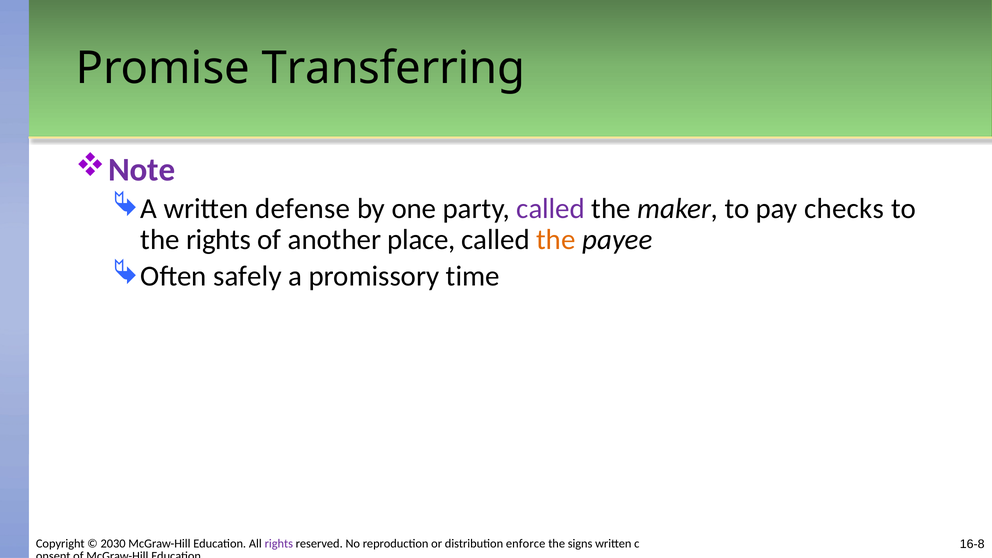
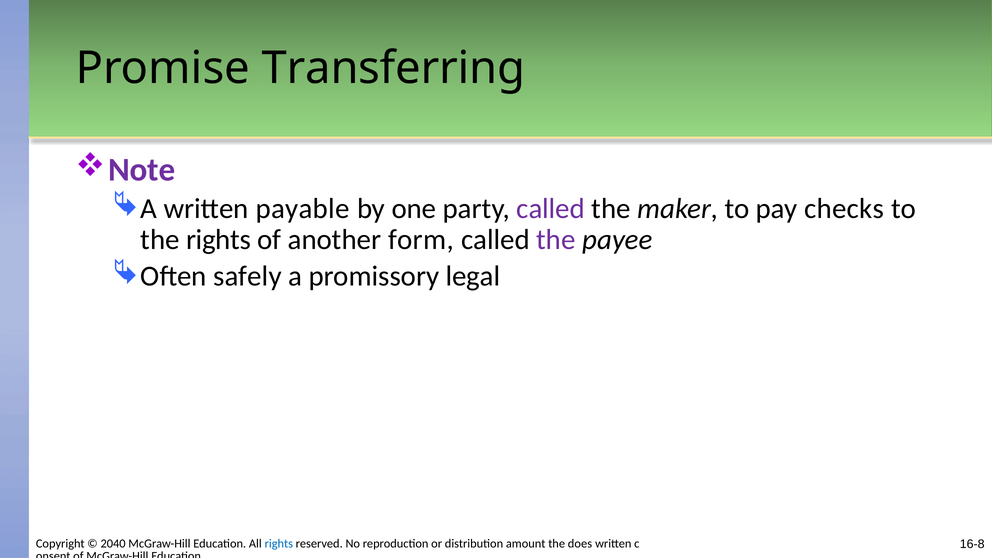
defense: defense -> payable
place: place -> form
the at (556, 240) colour: orange -> purple
time: time -> legal
2030: 2030 -> 2040
rights at (279, 544) colour: purple -> blue
enforce: enforce -> amount
signs: signs -> does
